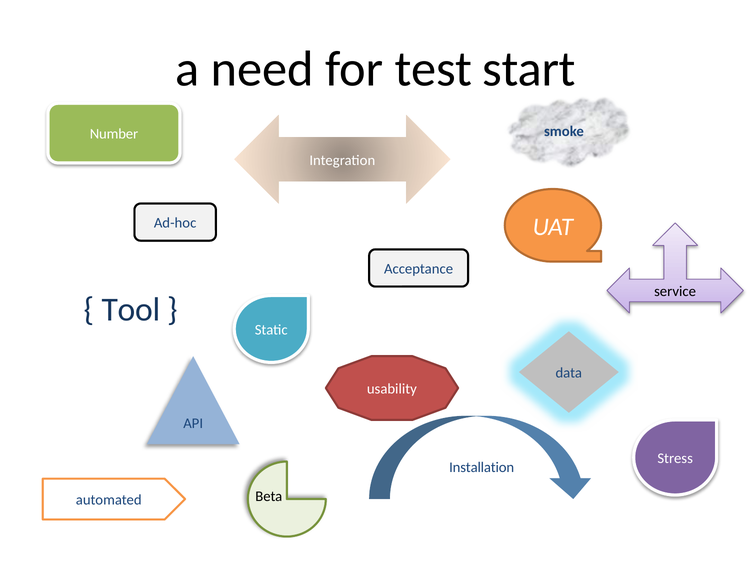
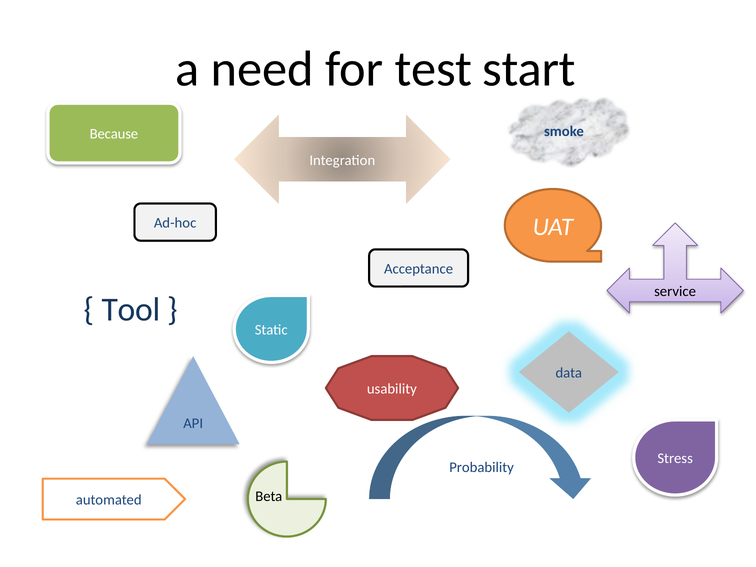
Number: Number -> Because
Installation: Installation -> Probability
